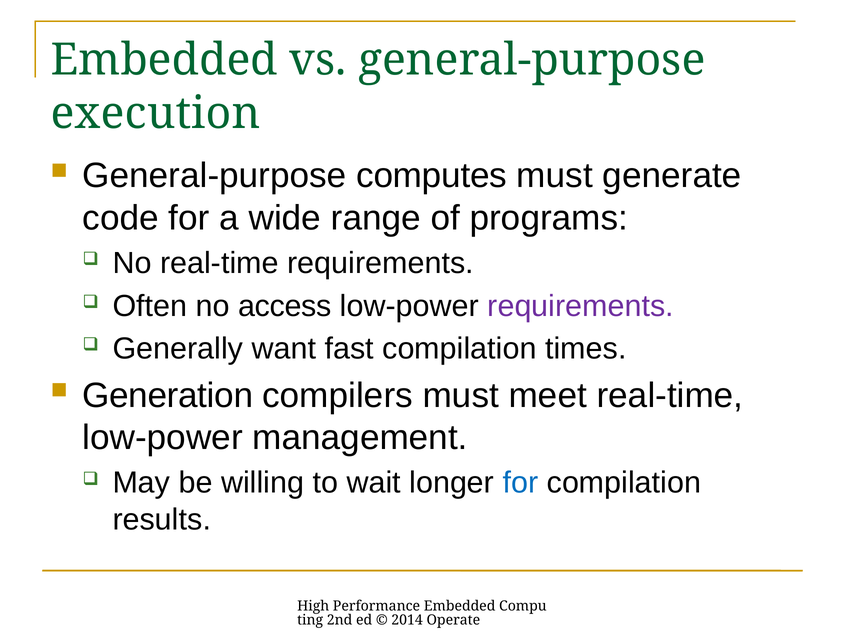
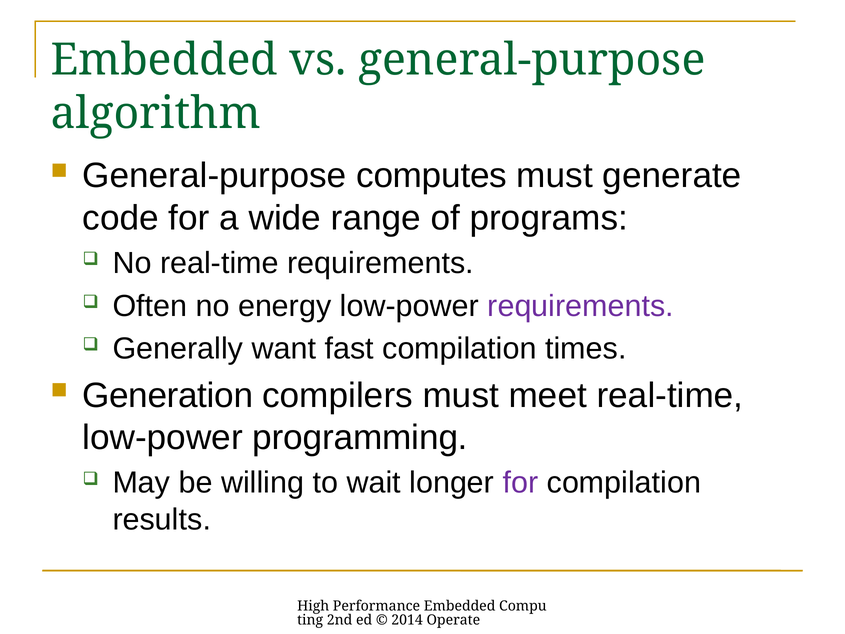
execution: execution -> algorithm
access: access -> energy
management: management -> programming
for at (520, 483) colour: blue -> purple
